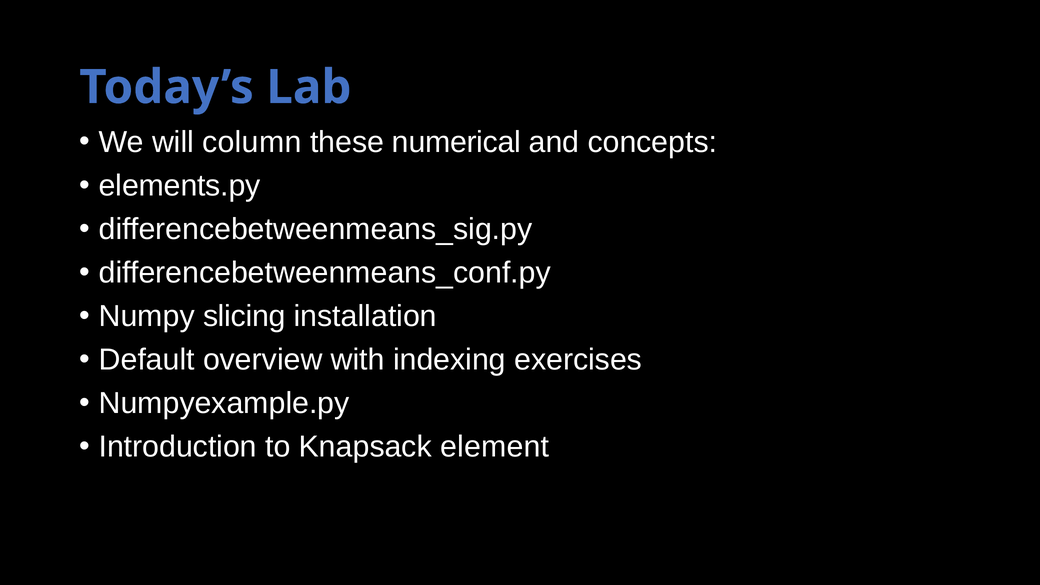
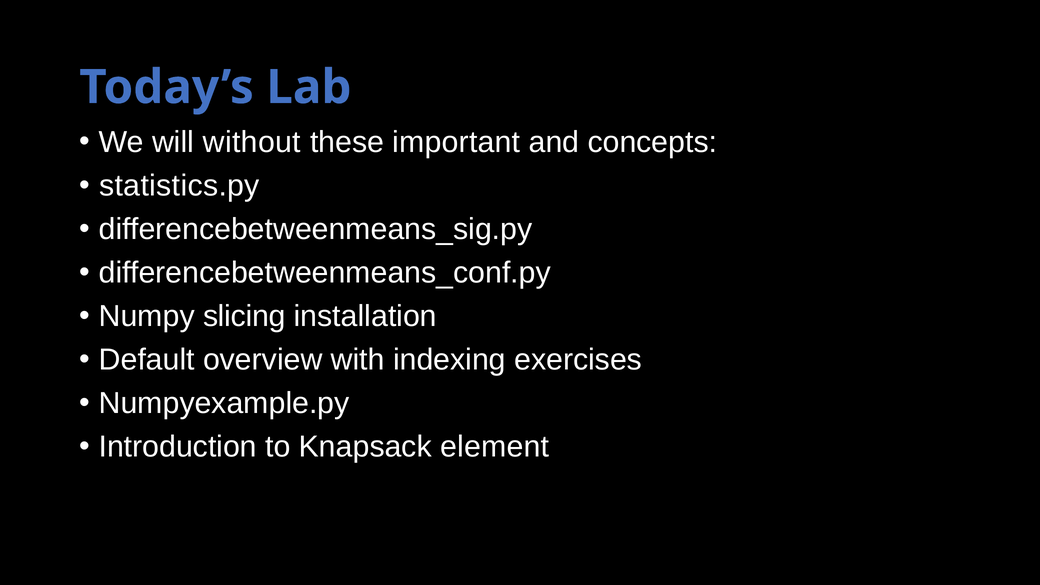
column: column -> without
numerical: numerical -> important
elements.py: elements.py -> statistics.py
